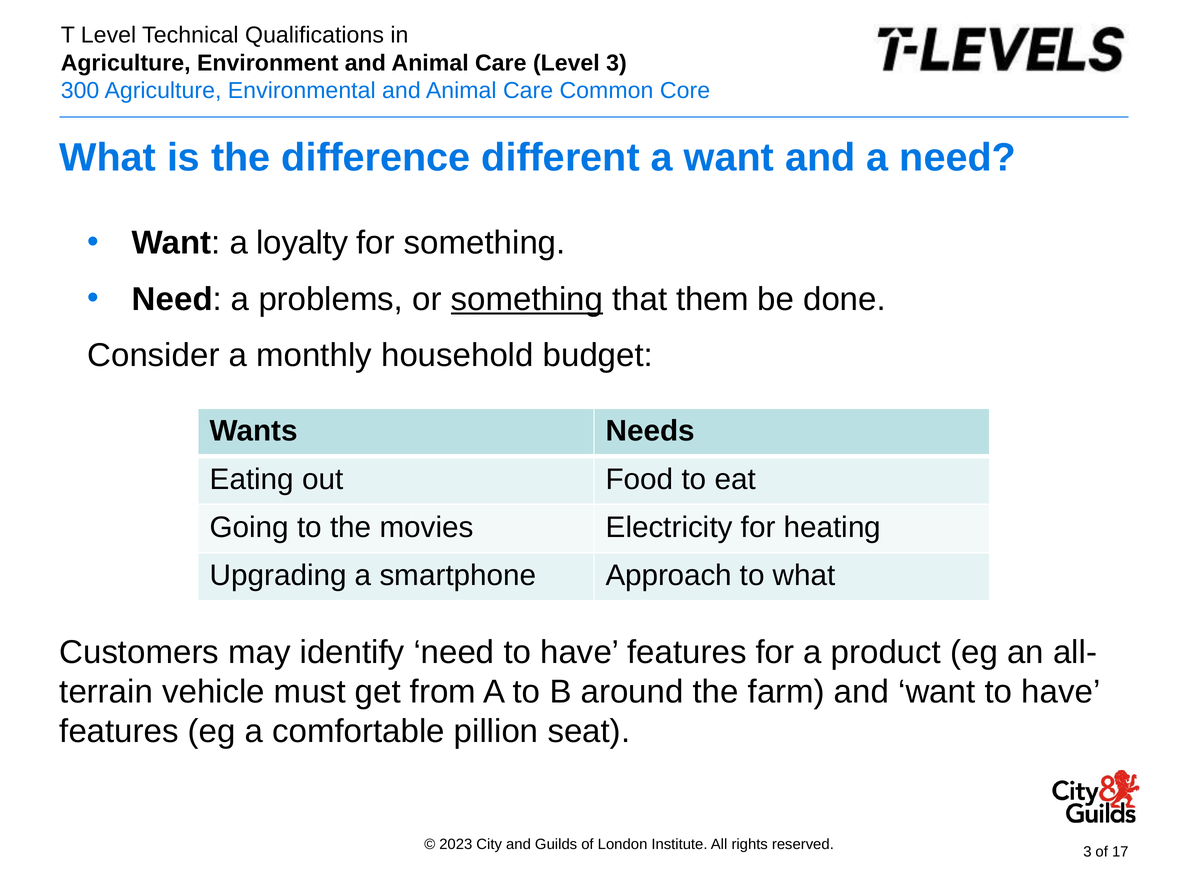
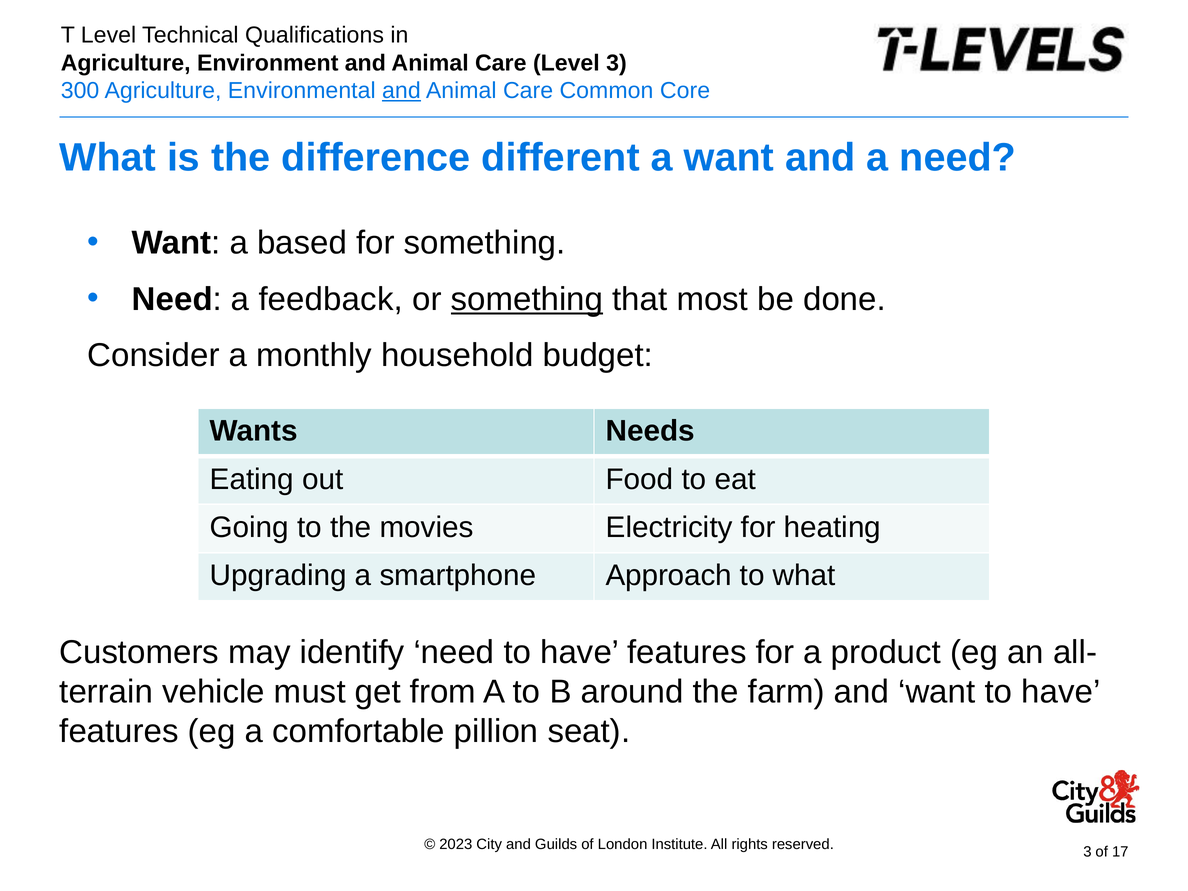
and at (401, 91) underline: none -> present
loyalty: loyalty -> based
problems: problems -> feedback
them: them -> most
